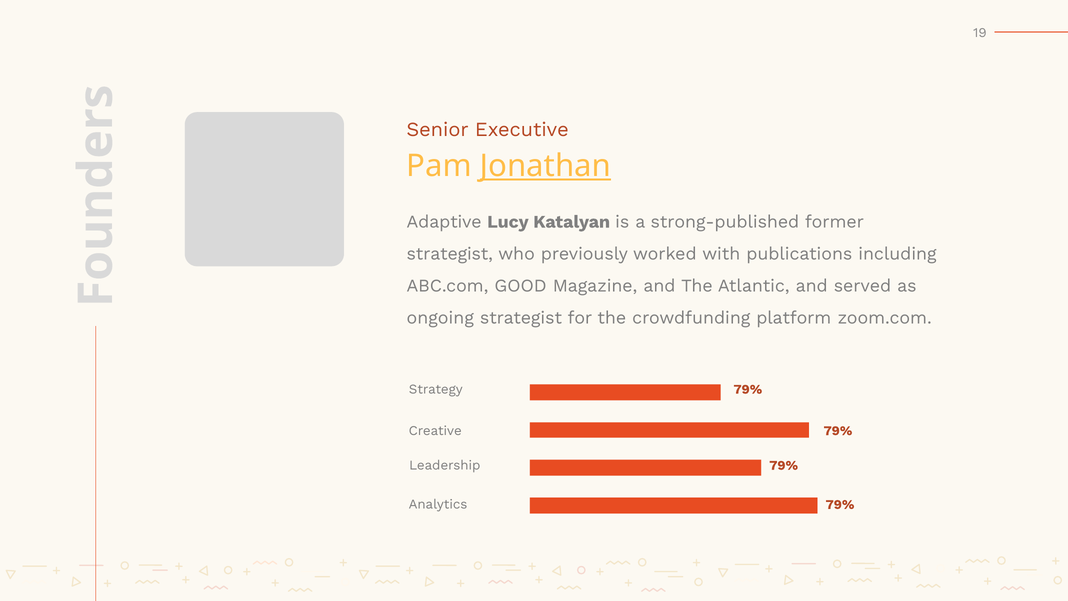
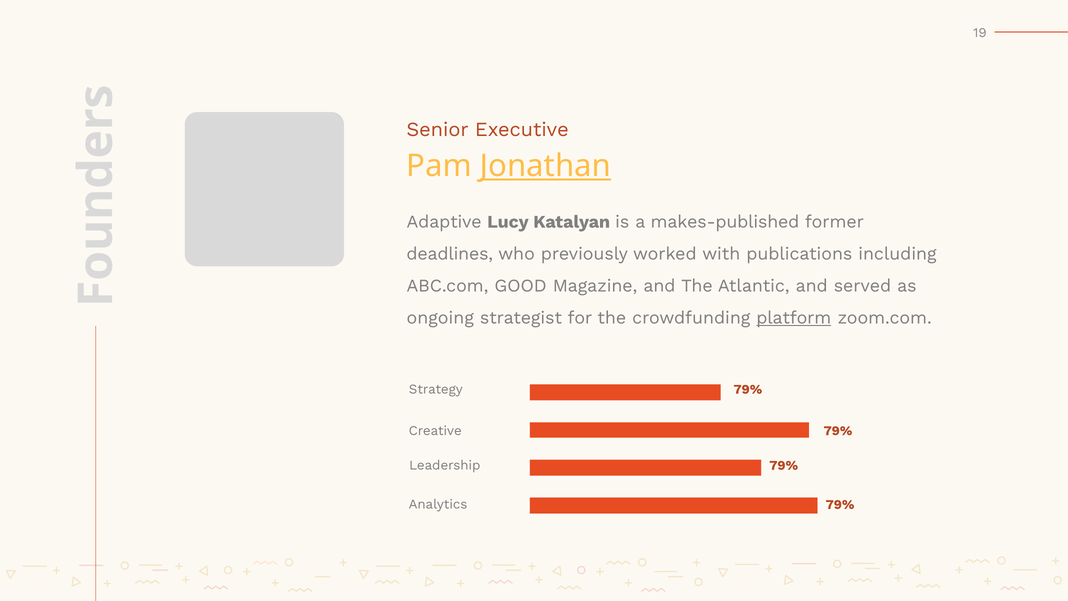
strong-published: strong-published -> makes-published
strategist at (450, 254): strategist -> deadlines
platform underline: none -> present
